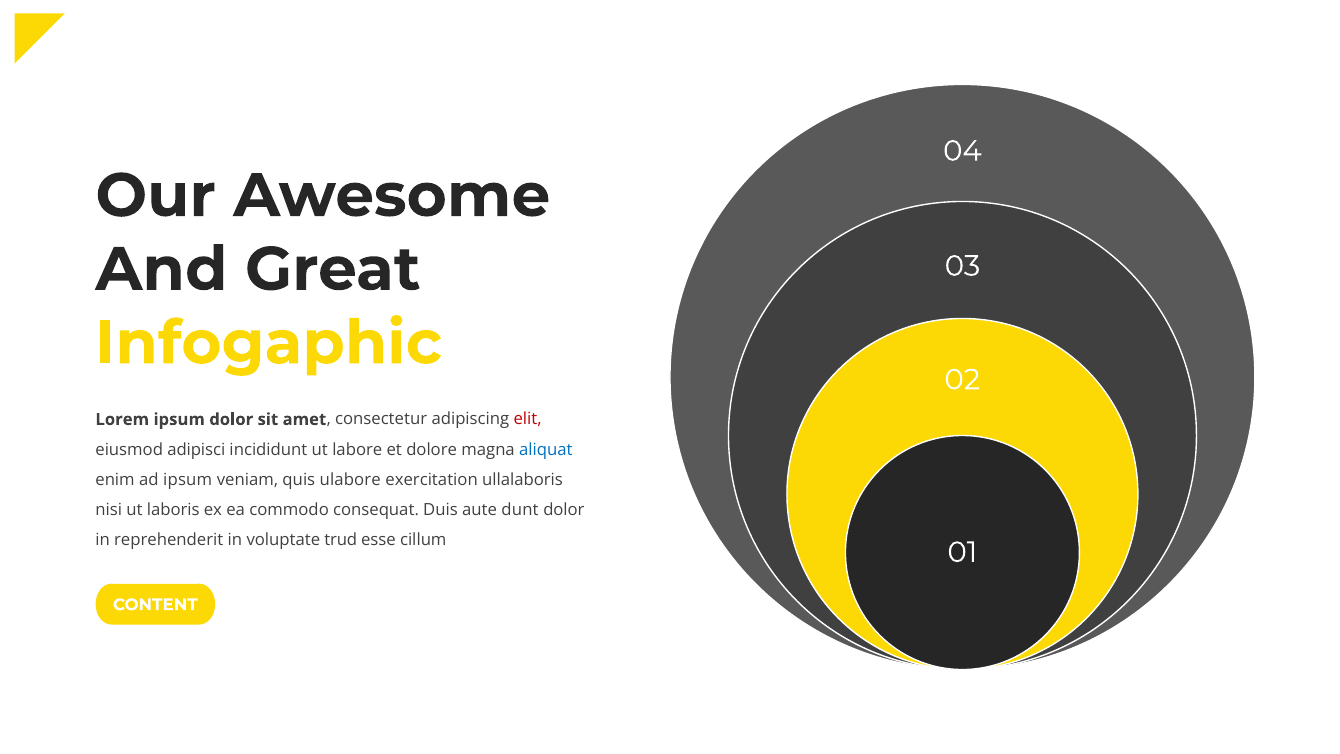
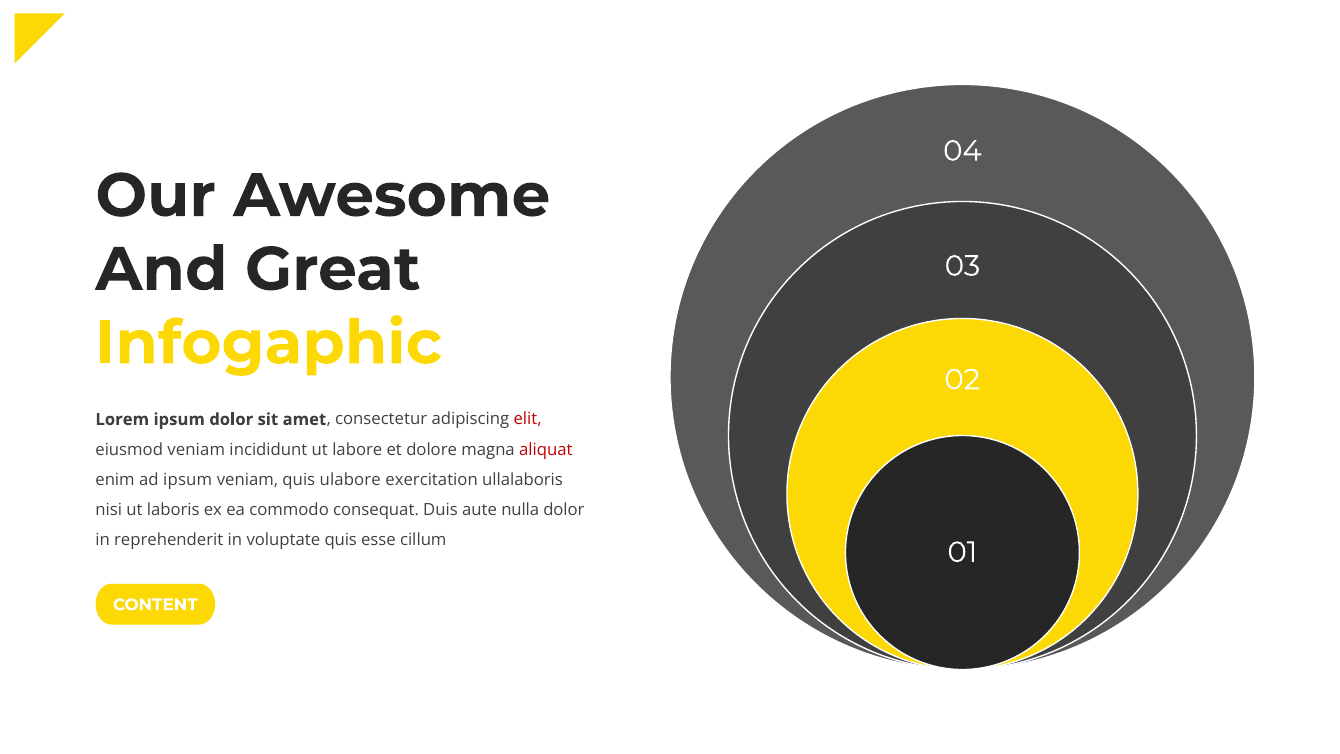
eiusmod adipisci: adipisci -> veniam
aliquat colour: blue -> red
dunt: dunt -> nulla
voluptate trud: trud -> quis
